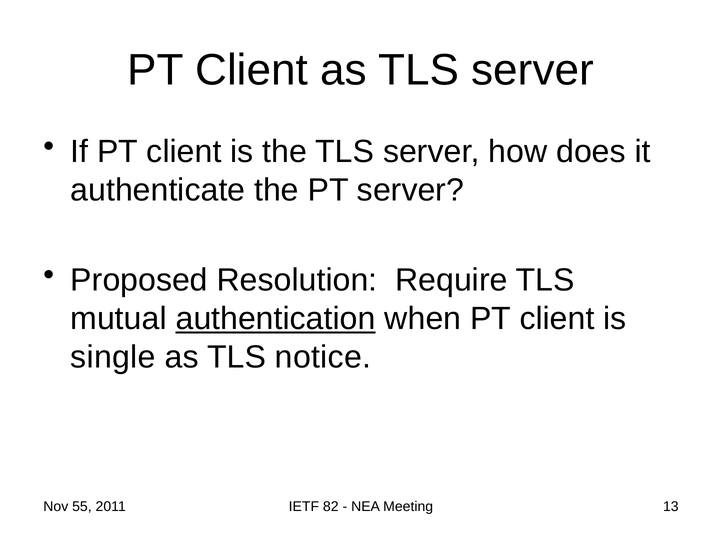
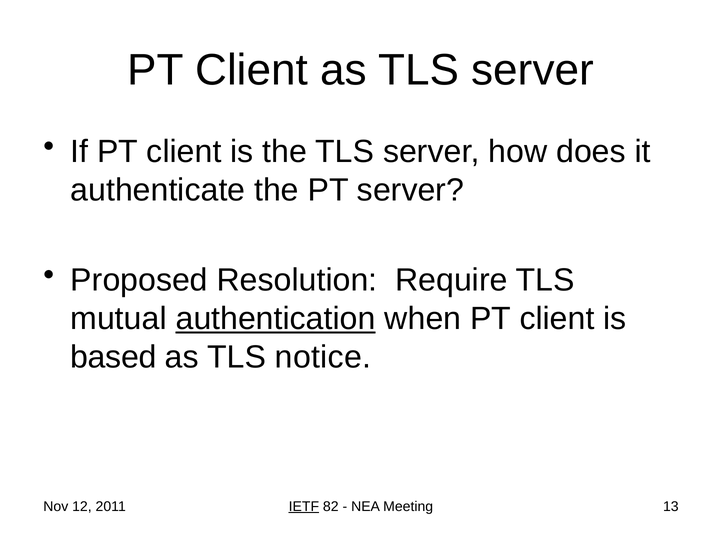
single: single -> based
55: 55 -> 12
IETF underline: none -> present
